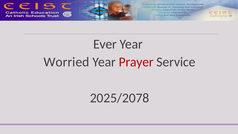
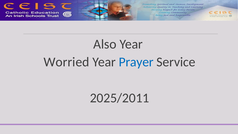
Ever: Ever -> Also
Prayer colour: red -> blue
2025/2078: 2025/2078 -> 2025/2011
